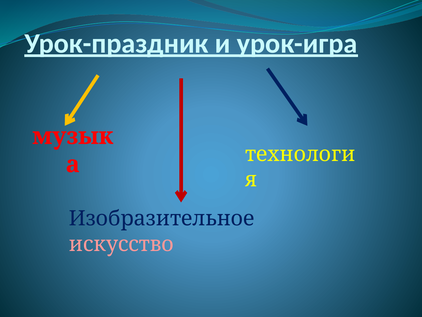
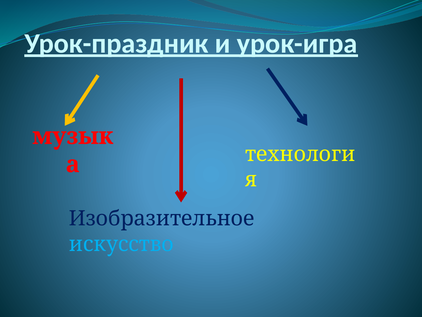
искусство colour: pink -> light blue
